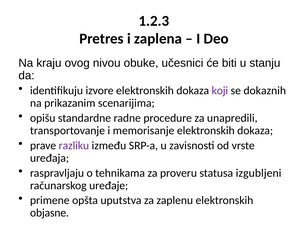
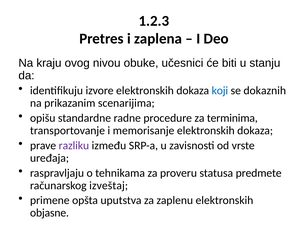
koji colour: purple -> blue
unapredili: unapredili -> terminima
izgubljeni: izgubljeni -> predmete
uređaje: uređaje -> izveštaj
